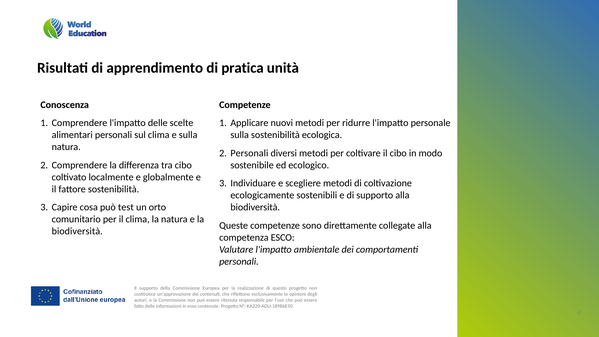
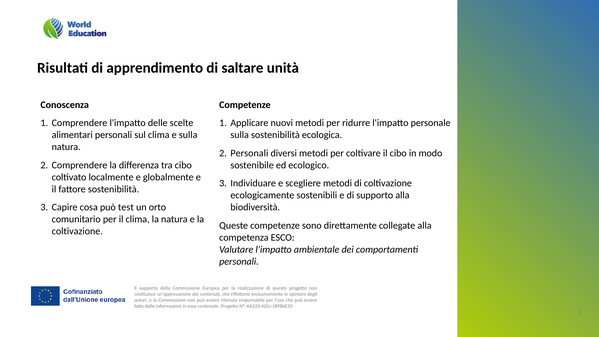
pratica: pratica -> saltare
biodiversità at (77, 231): biodiversità -> coltivazione
